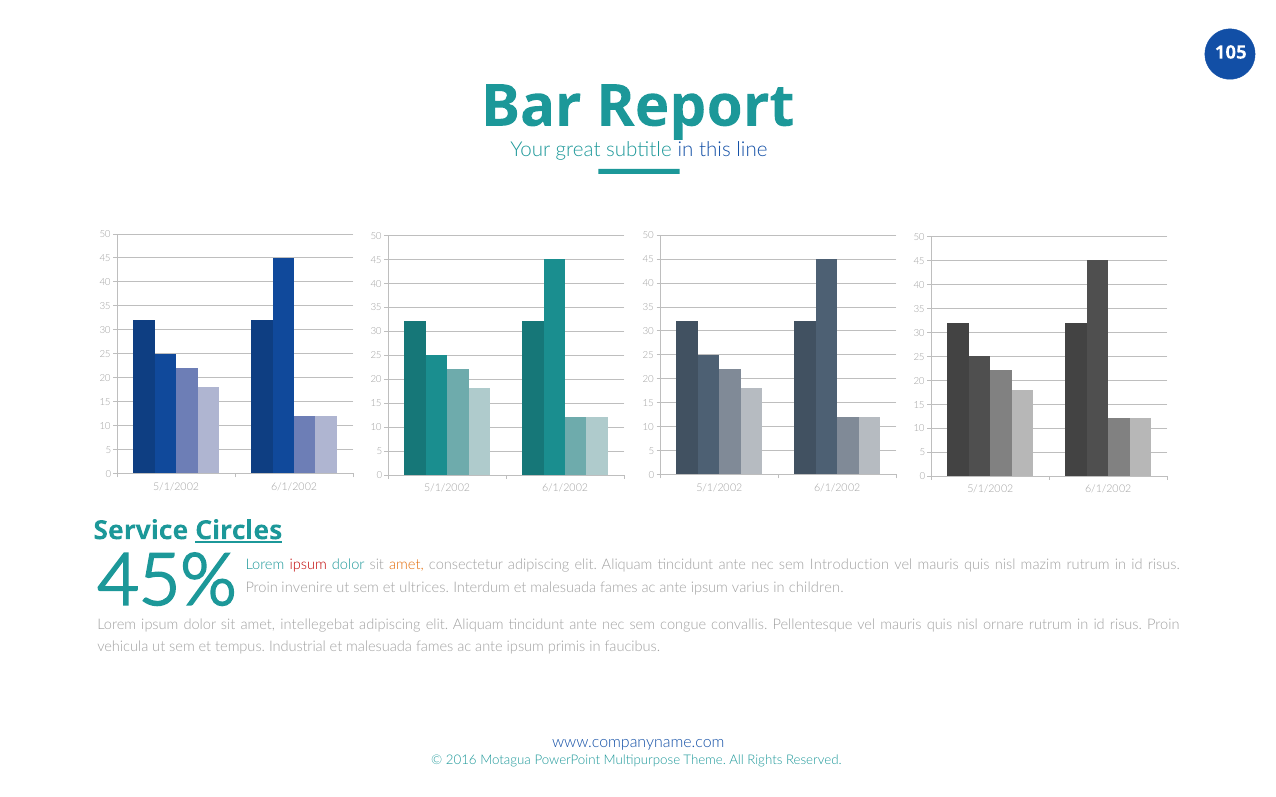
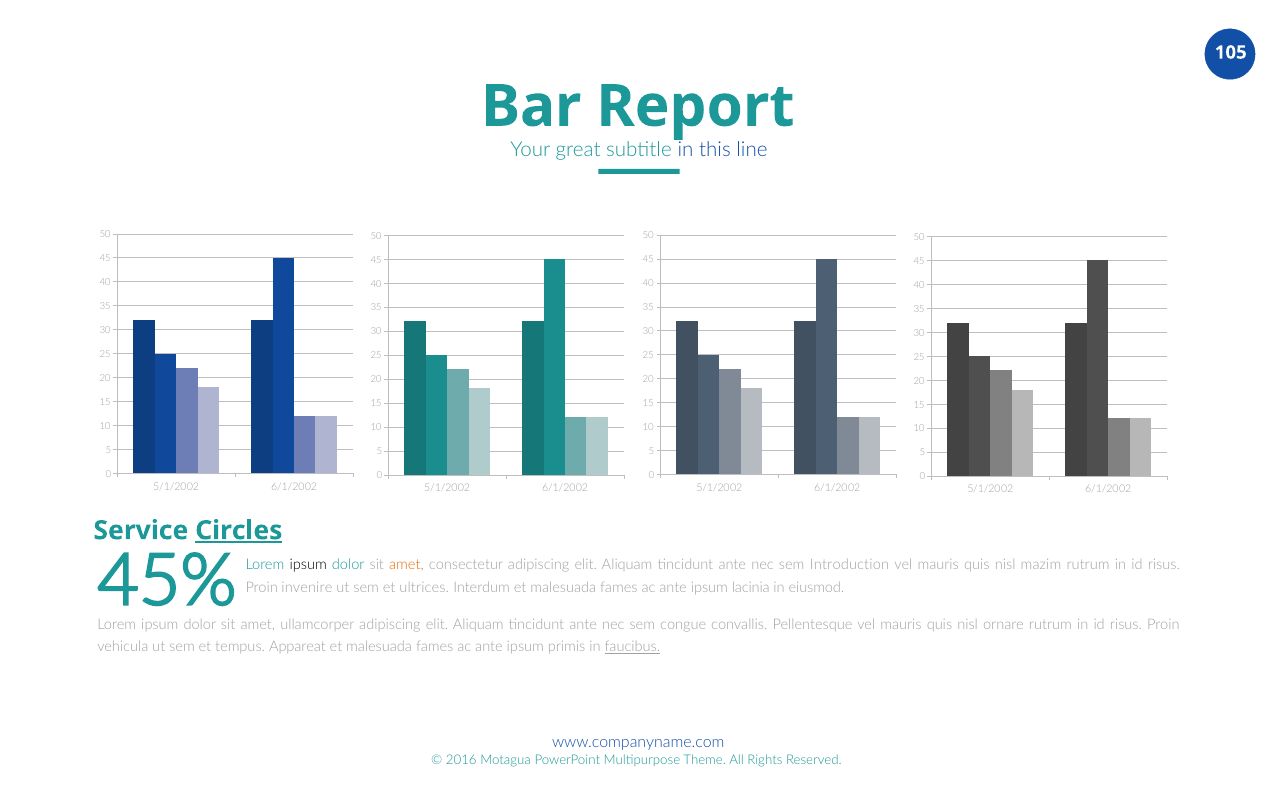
ipsum at (308, 565) colour: red -> black
varius: varius -> lacinia
children: children -> eiusmod
intellegebat: intellegebat -> ullamcorper
Industrial: Industrial -> Appareat
faucibus underline: none -> present
